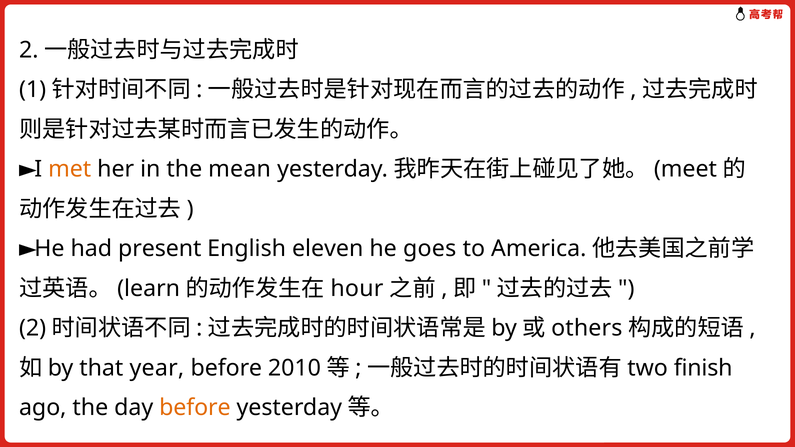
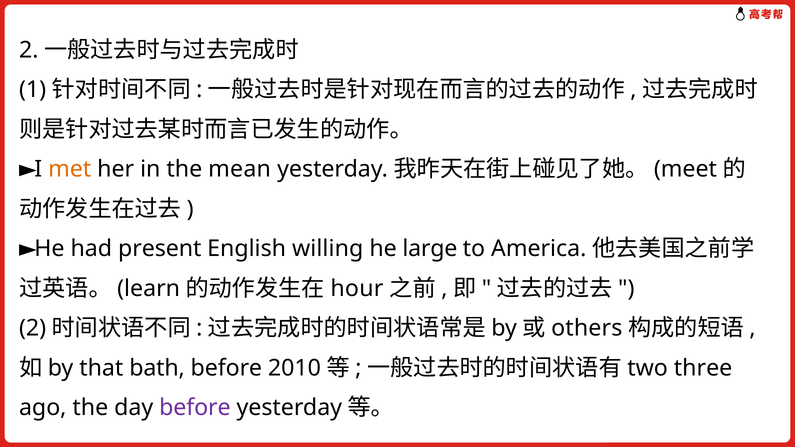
eleven: eleven -> willing
goes: goes -> large
year: year -> bath
finish: finish -> three
before at (195, 408) colour: orange -> purple
